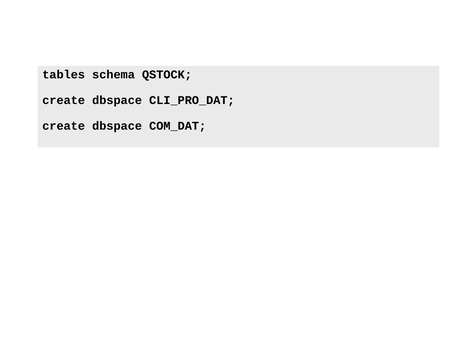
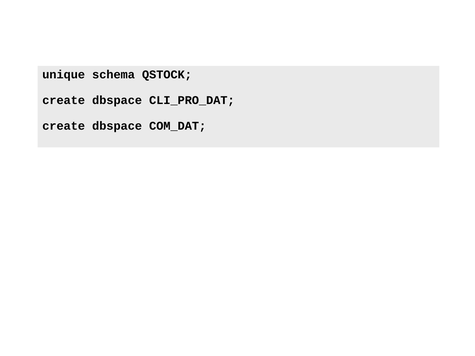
tables: tables -> unique
